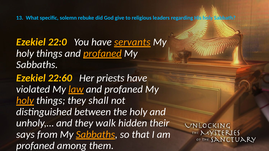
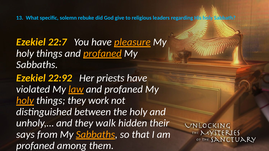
22:0: 22:0 -> 22:7
servants: servants -> pleasure
22:60: 22:60 -> 22:92
shall: shall -> work
